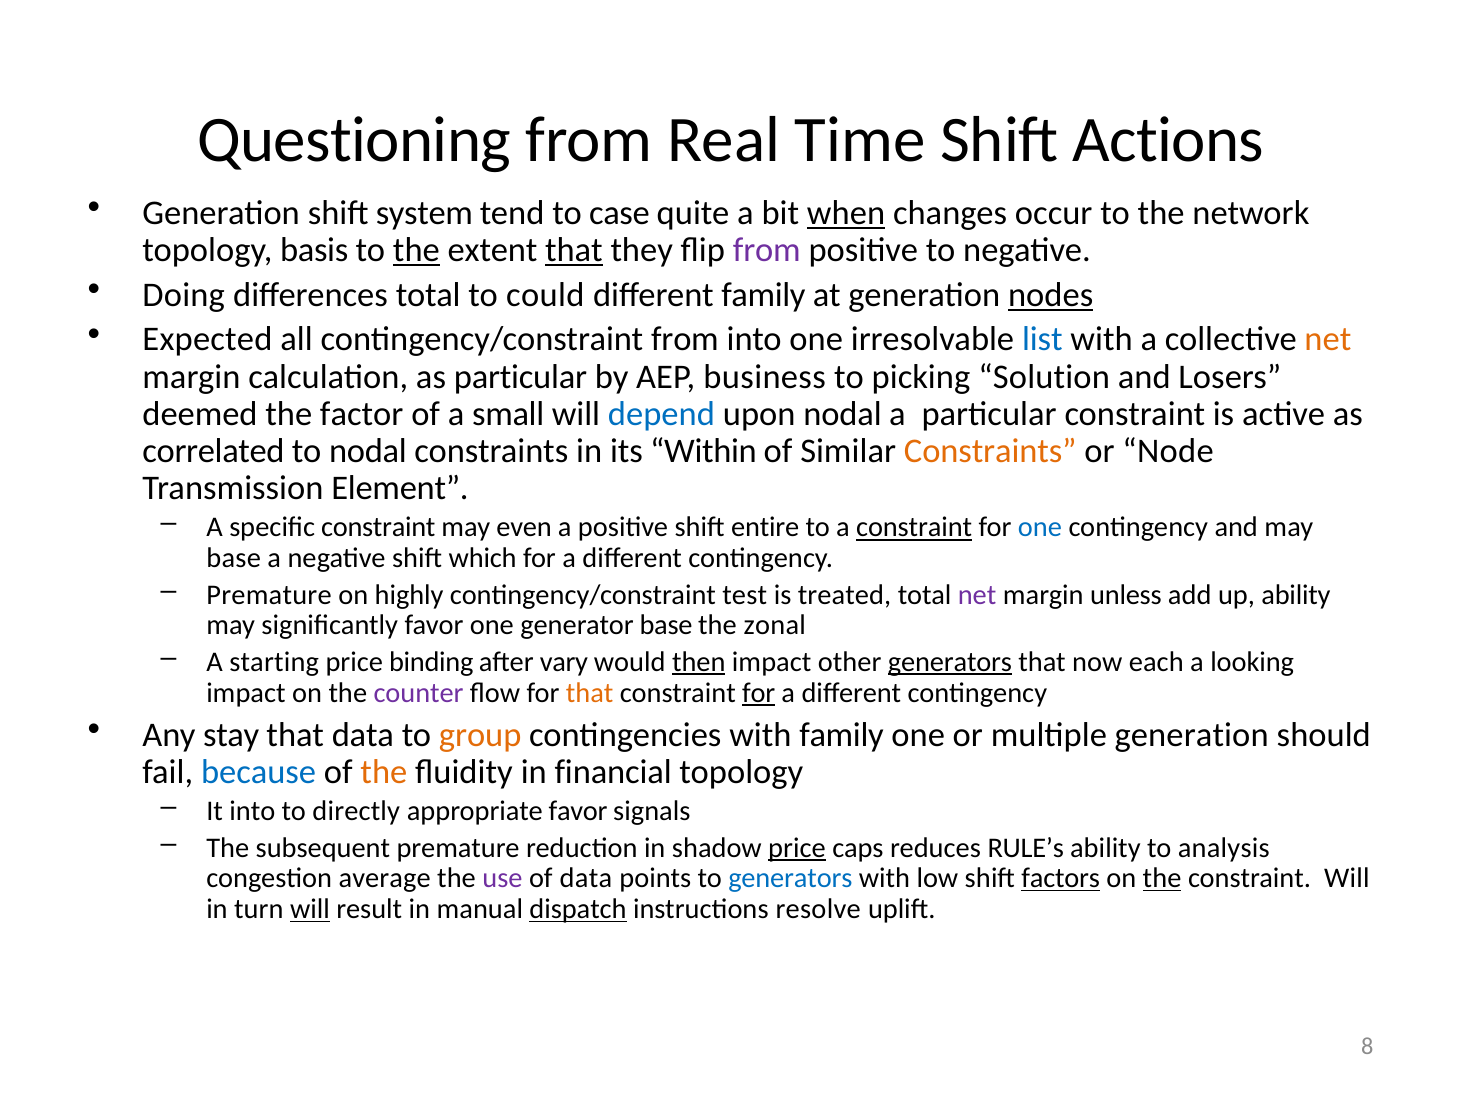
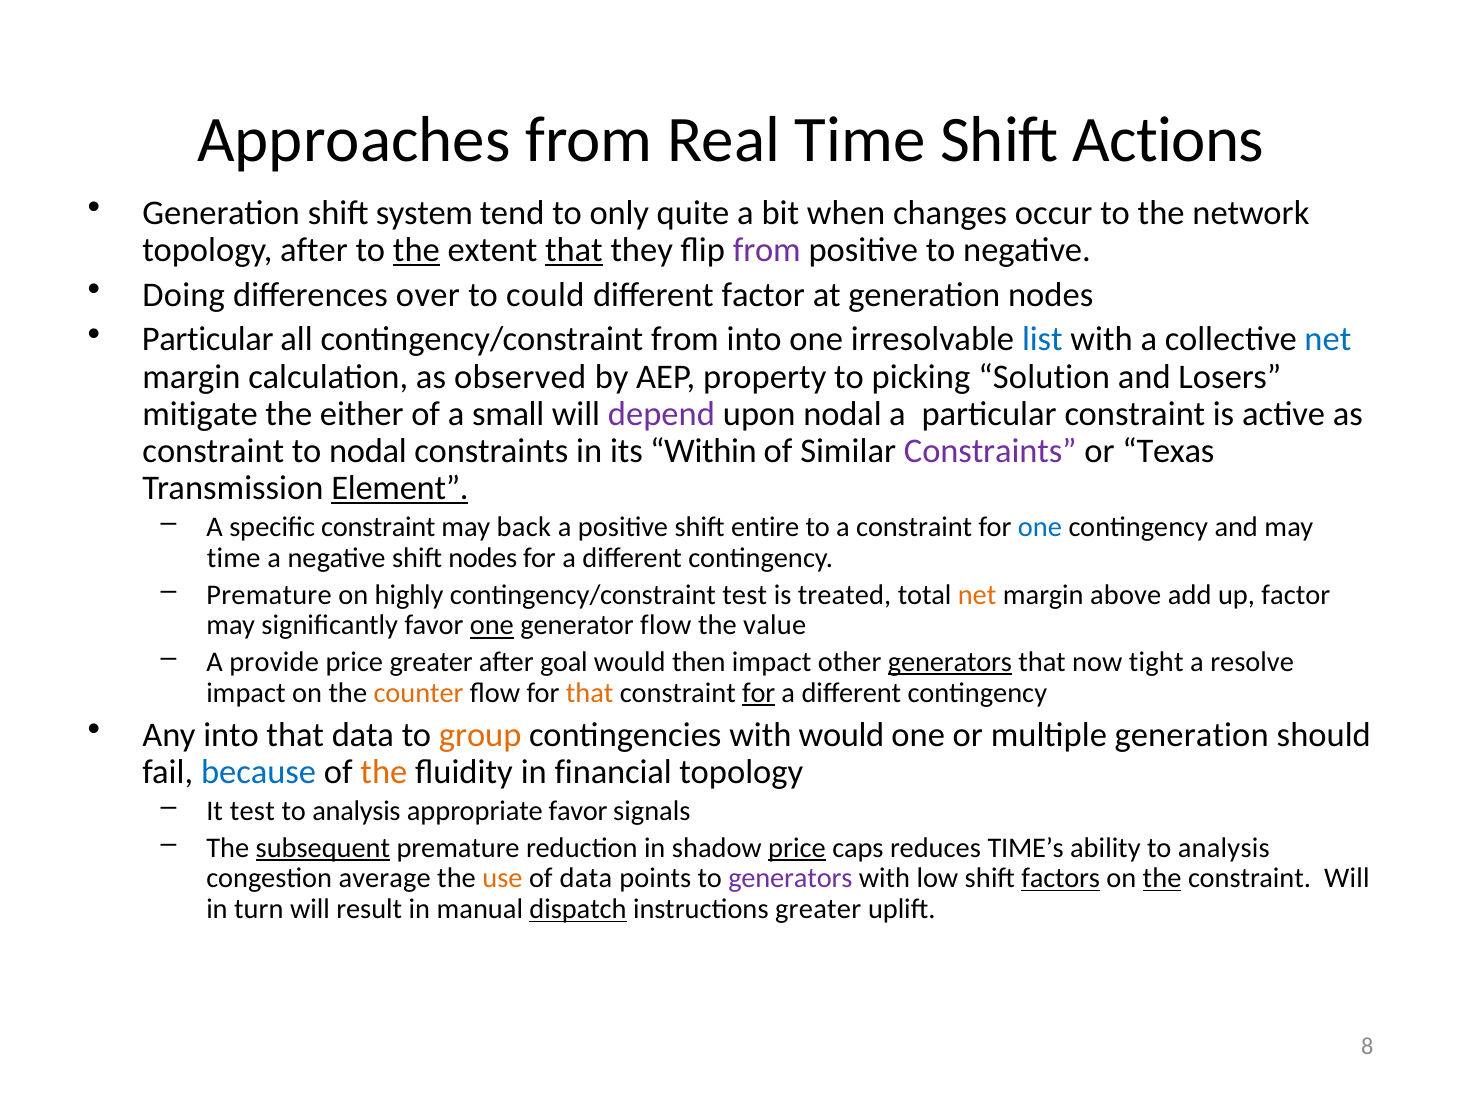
Questioning: Questioning -> Approaches
case: case -> only
when underline: present -> none
topology basis: basis -> after
differences total: total -> over
different family: family -> factor
nodes at (1051, 295) underline: present -> none
Expected at (207, 339): Expected -> Particular
net at (1328, 339) colour: orange -> blue
as particular: particular -> observed
business: business -> property
deemed: deemed -> mitigate
factor: factor -> either
depend colour: blue -> purple
correlated at (214, 451): correlated -> constraint
Constraints at (990, 451) colour: orange -> purple
Node: Node -> Texas
Element underline: none -> present
even: even -> back
constraint at (914, 527) underline: present -> none
base at (234, 558): base -> time
shift which: which -> nodes
net at (977, 595) colour: purple -> orange
unless: unless -> above
up ability: ability -> factor
one at (492, 625) underline: none -> present
generator base: base -> flow
zonal: zonal -> value
starting: starting -> provide
price binding: binding -> greater
vary: vary -> goal
then underline: present -> none
each: each -> tight
looking: looking -> resolve
counter colour: purple -> orange
Any stay: stay -> into
with family: family -> would
It into: into -> test
directly at (356, 811): directly -> analysis
subsequent underline: none -> present
RULE’s: RULE’s -> TIME’s
use colour: purple -> orange
generators at (790, 878) colour: blue -> purple
will at (310, 909) underline: present -> none
instructions resolve: resolve -> greater
